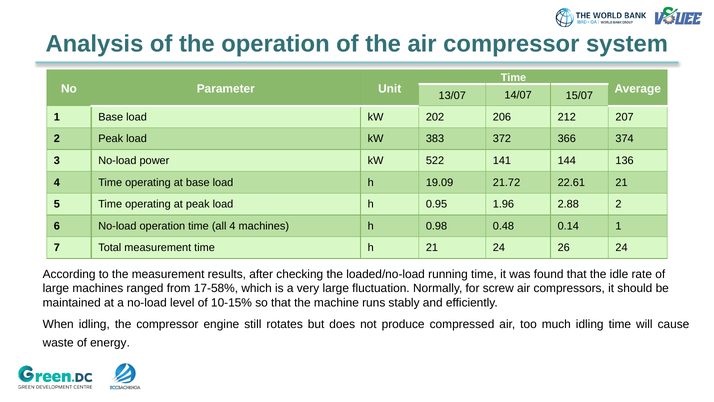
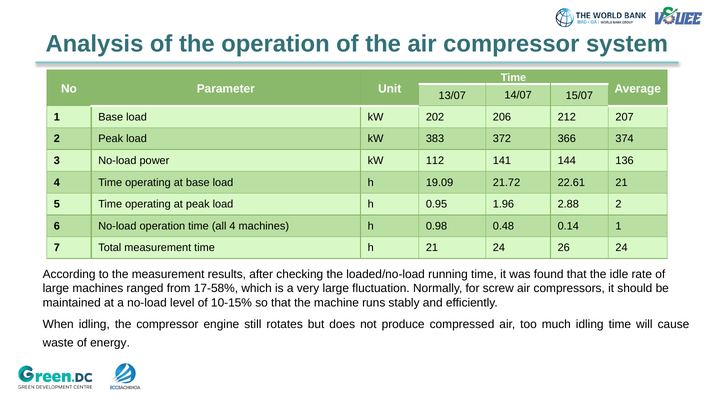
522: 522 -> 112
